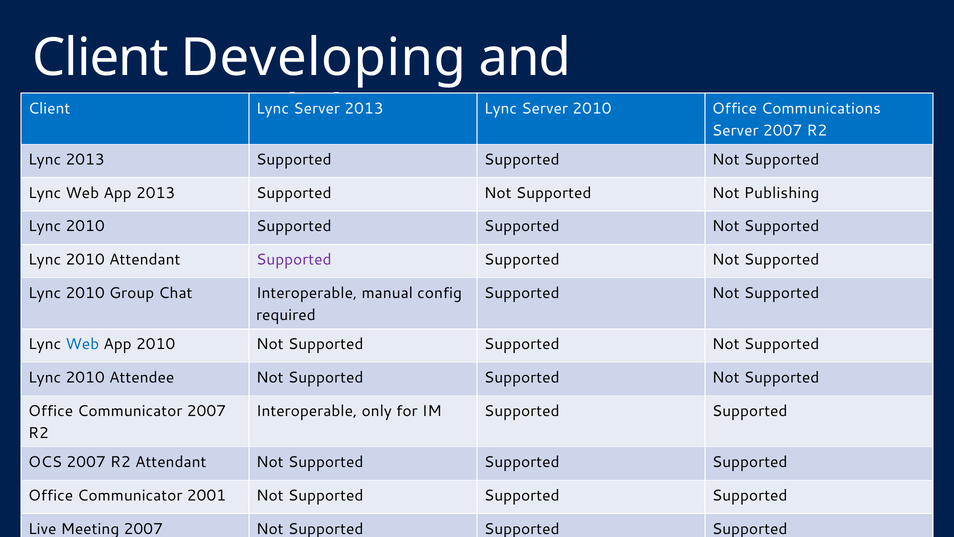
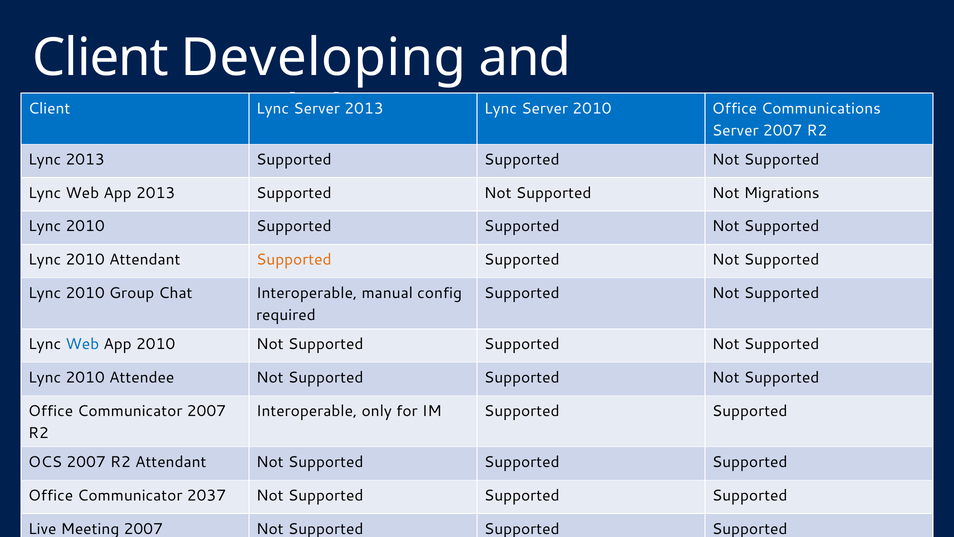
Publishing: Publishing -> Migrations
Supported at (294, 260) colour: purple -> orange
2001: 2001 -> 2037
